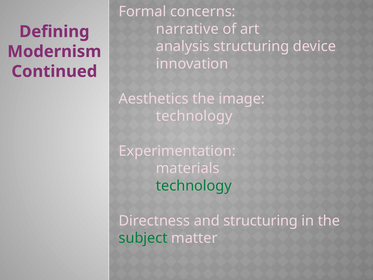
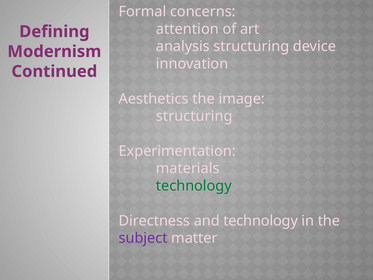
narrative: narrative -> attention
technology at (194, 116): technology -> structuring
and structuring: structuring -> technology
subject colour: green -> purple
